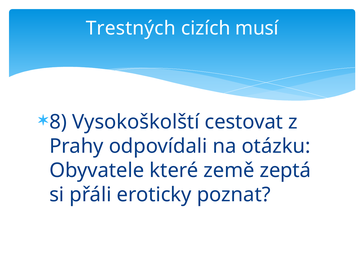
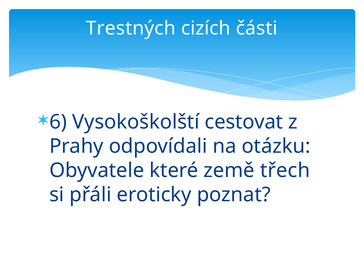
musí: musí -> části
8: 8 -> 6
zeptá: zeptá -> třech
